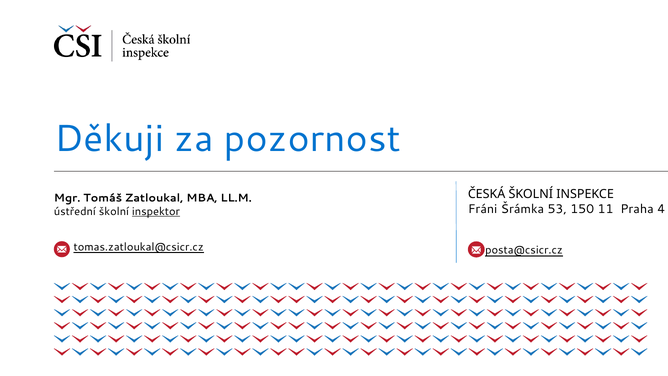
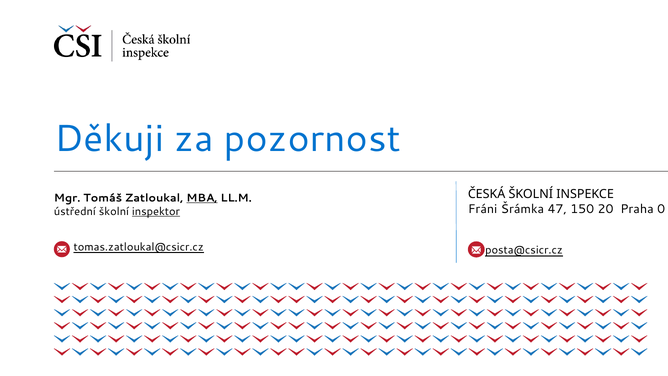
MBA underline: none -> present
53: 53 -> 47
11: 11 -> 20
4: 4 -> 0
